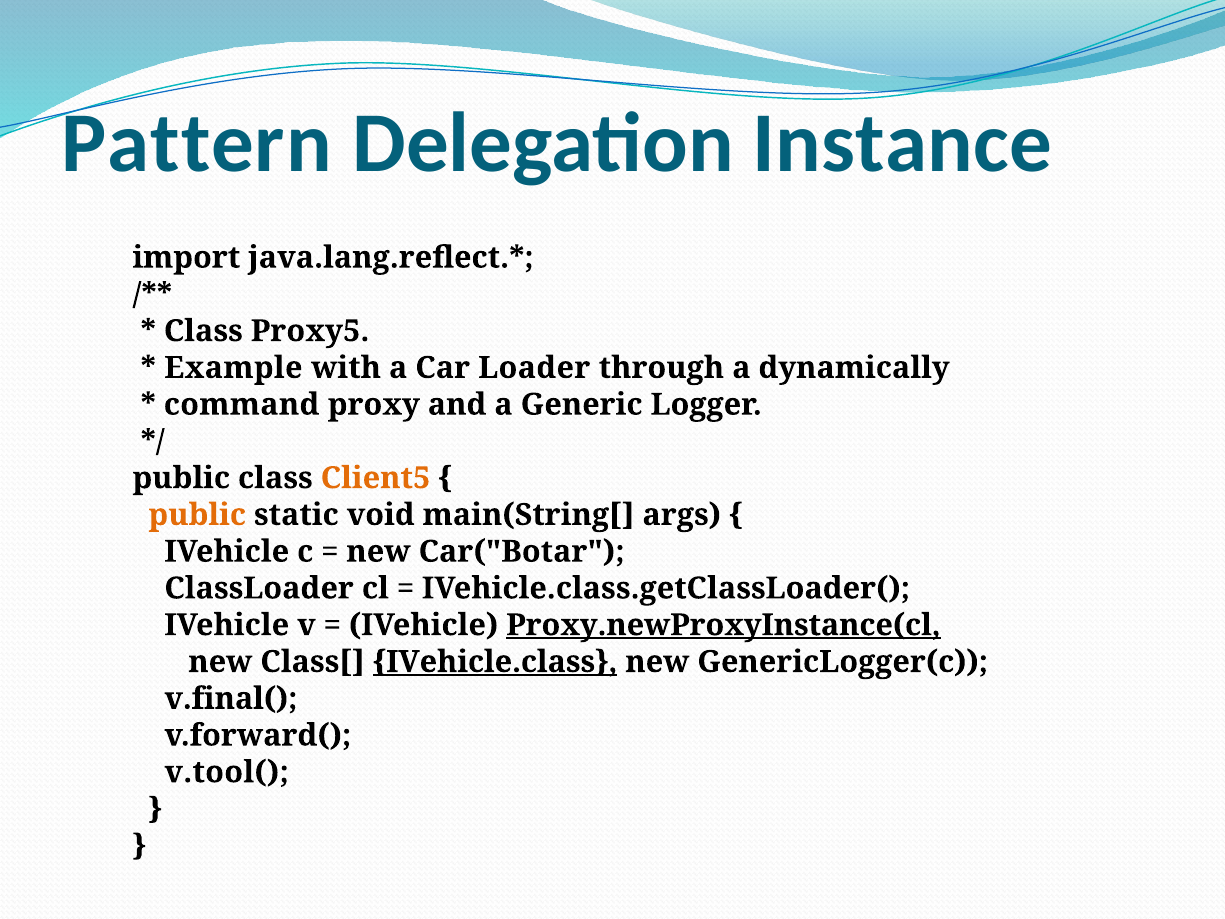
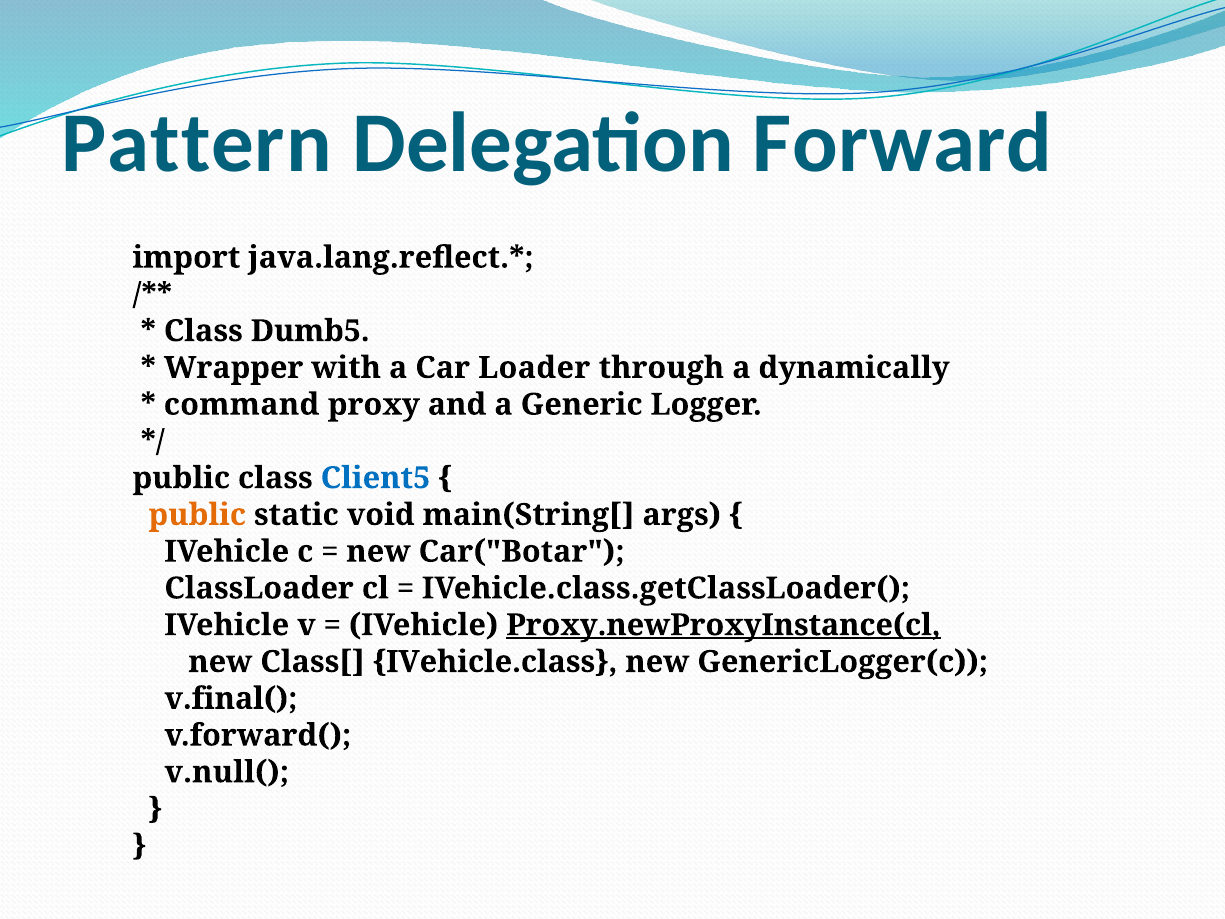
Instance: Instance -> Forward
Proxy5: Proxy5 -> Dumb5
Example: Example -> Wrapper
Client5 colour: orange -> blue
IVehicle.class underline: present -> none
v.tool(: v.tool( -> v.null(
